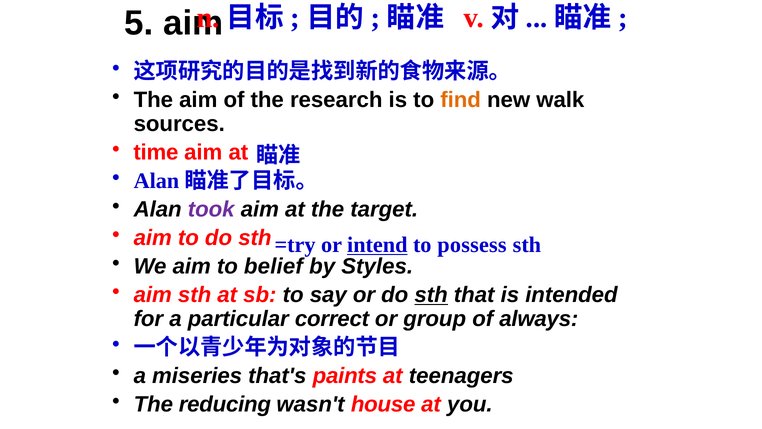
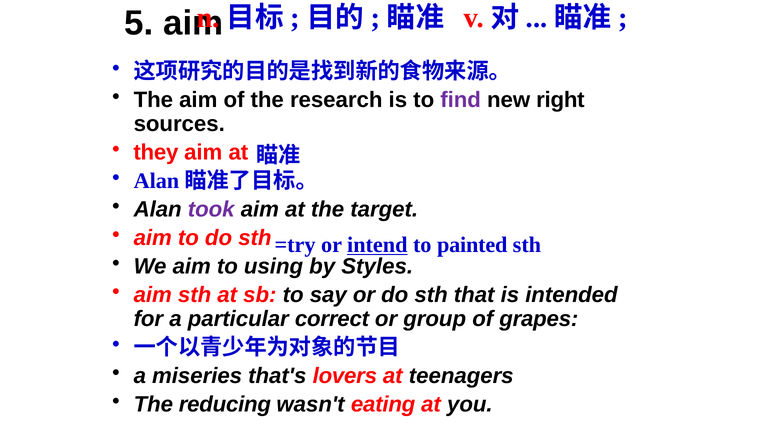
find colour: orange -> purple
walk: walk -> right
time: time -> they
possess: possess -> painted
belief: belief -> using
sth at (431, 295) underline: present -> none
always: always -> grapes
paints: paints -> lovers
house: house -> eating
